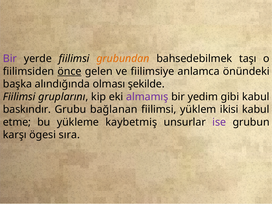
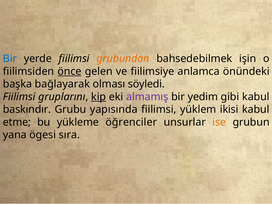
Bir at (10, 59) colour: purple -> blue
taşı: taşı -> işin
alındığında: alındığında -> bağlayarak
şekilde: şekilde -> söyledi
kip underline: none -> present
bağlanan: bağlanan -> yapısında
kaybetmiş: kaybetmiş -> öğrenciler
ise colour: purple -> orange
karşı: karşı -> yana
